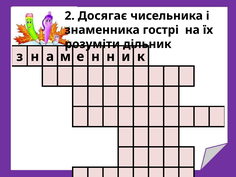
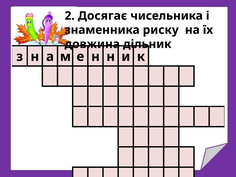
гострі: гострі -> риску
розуміти: розуміти -> довжина
